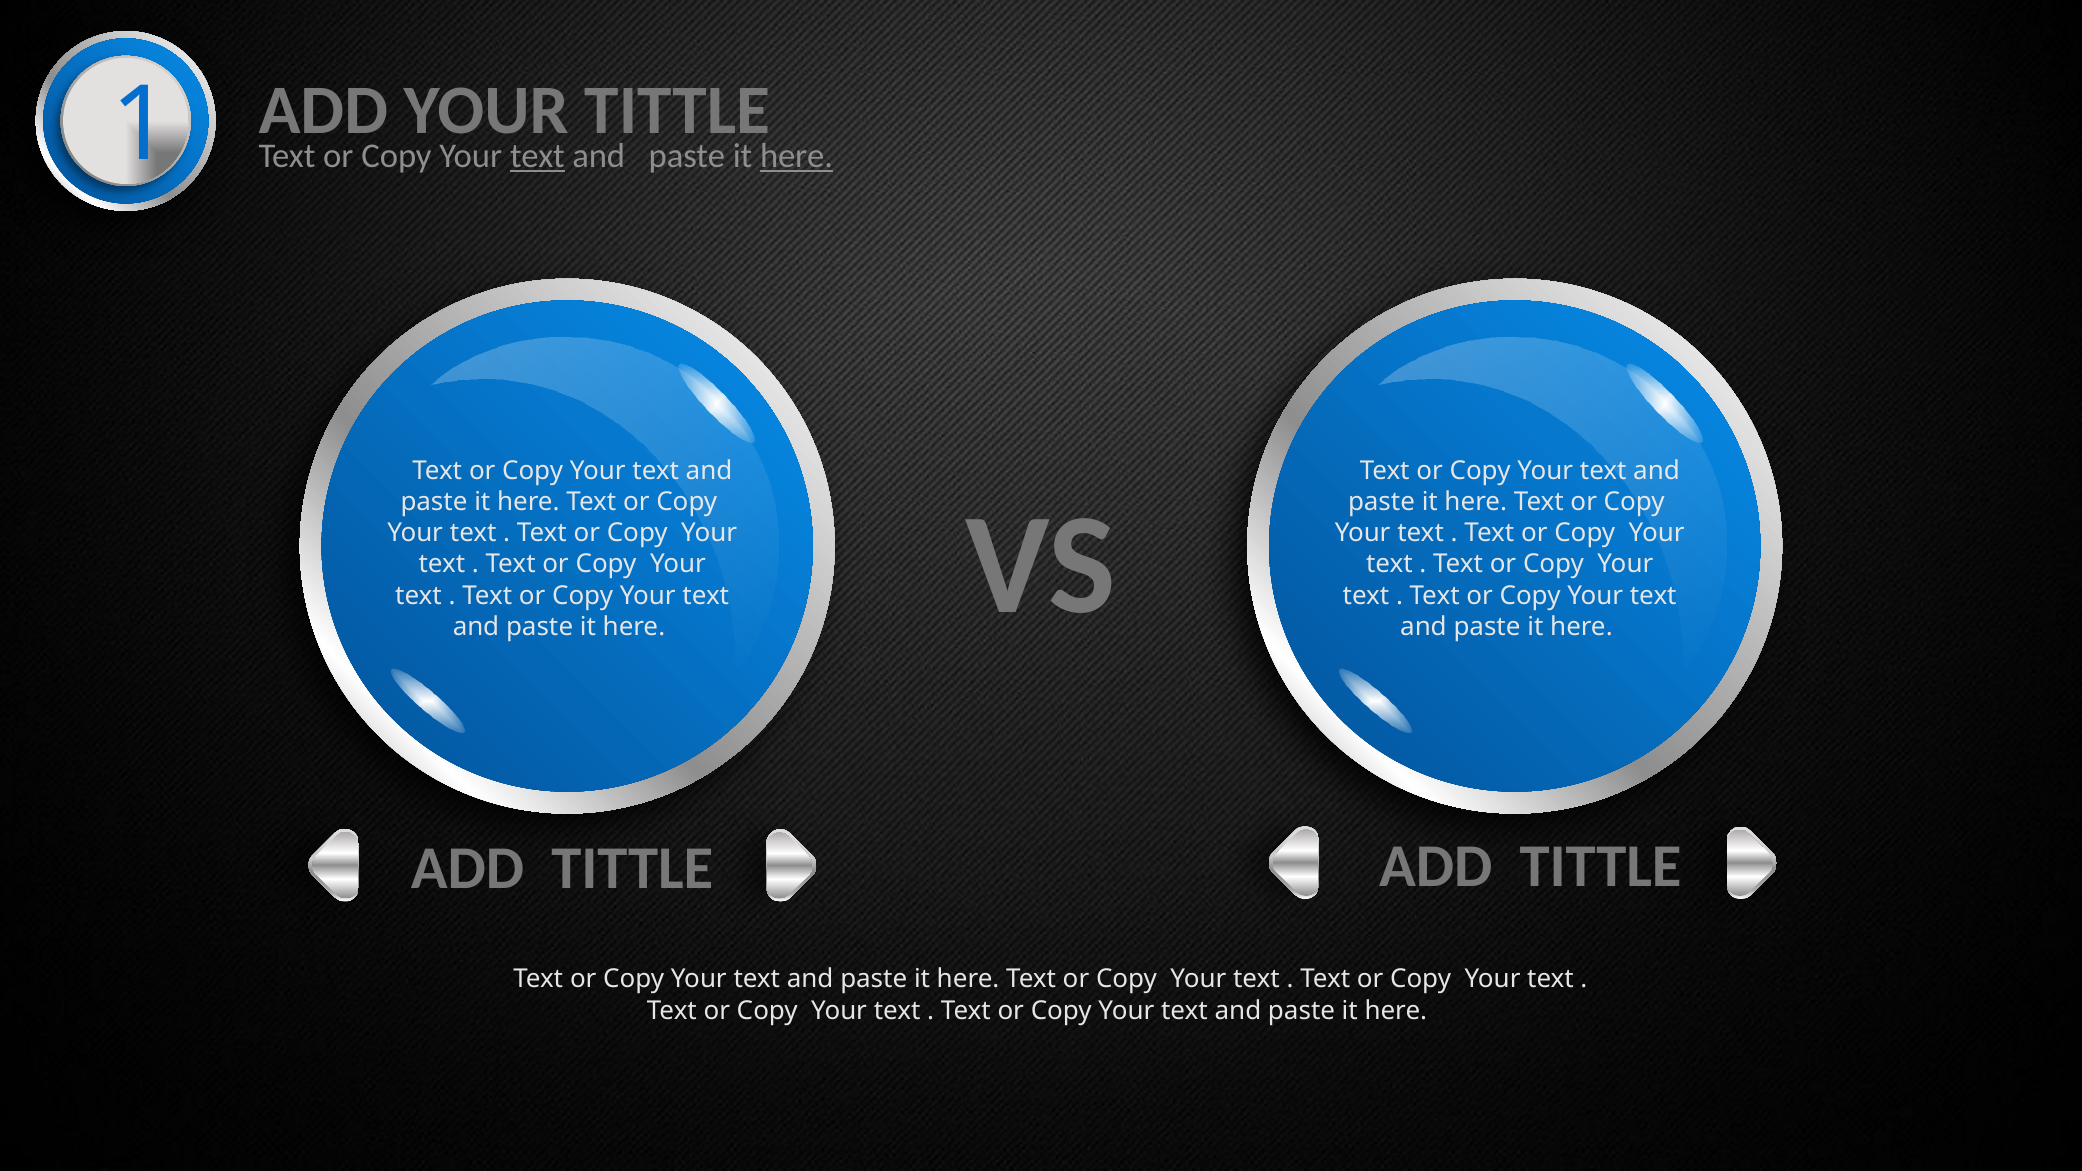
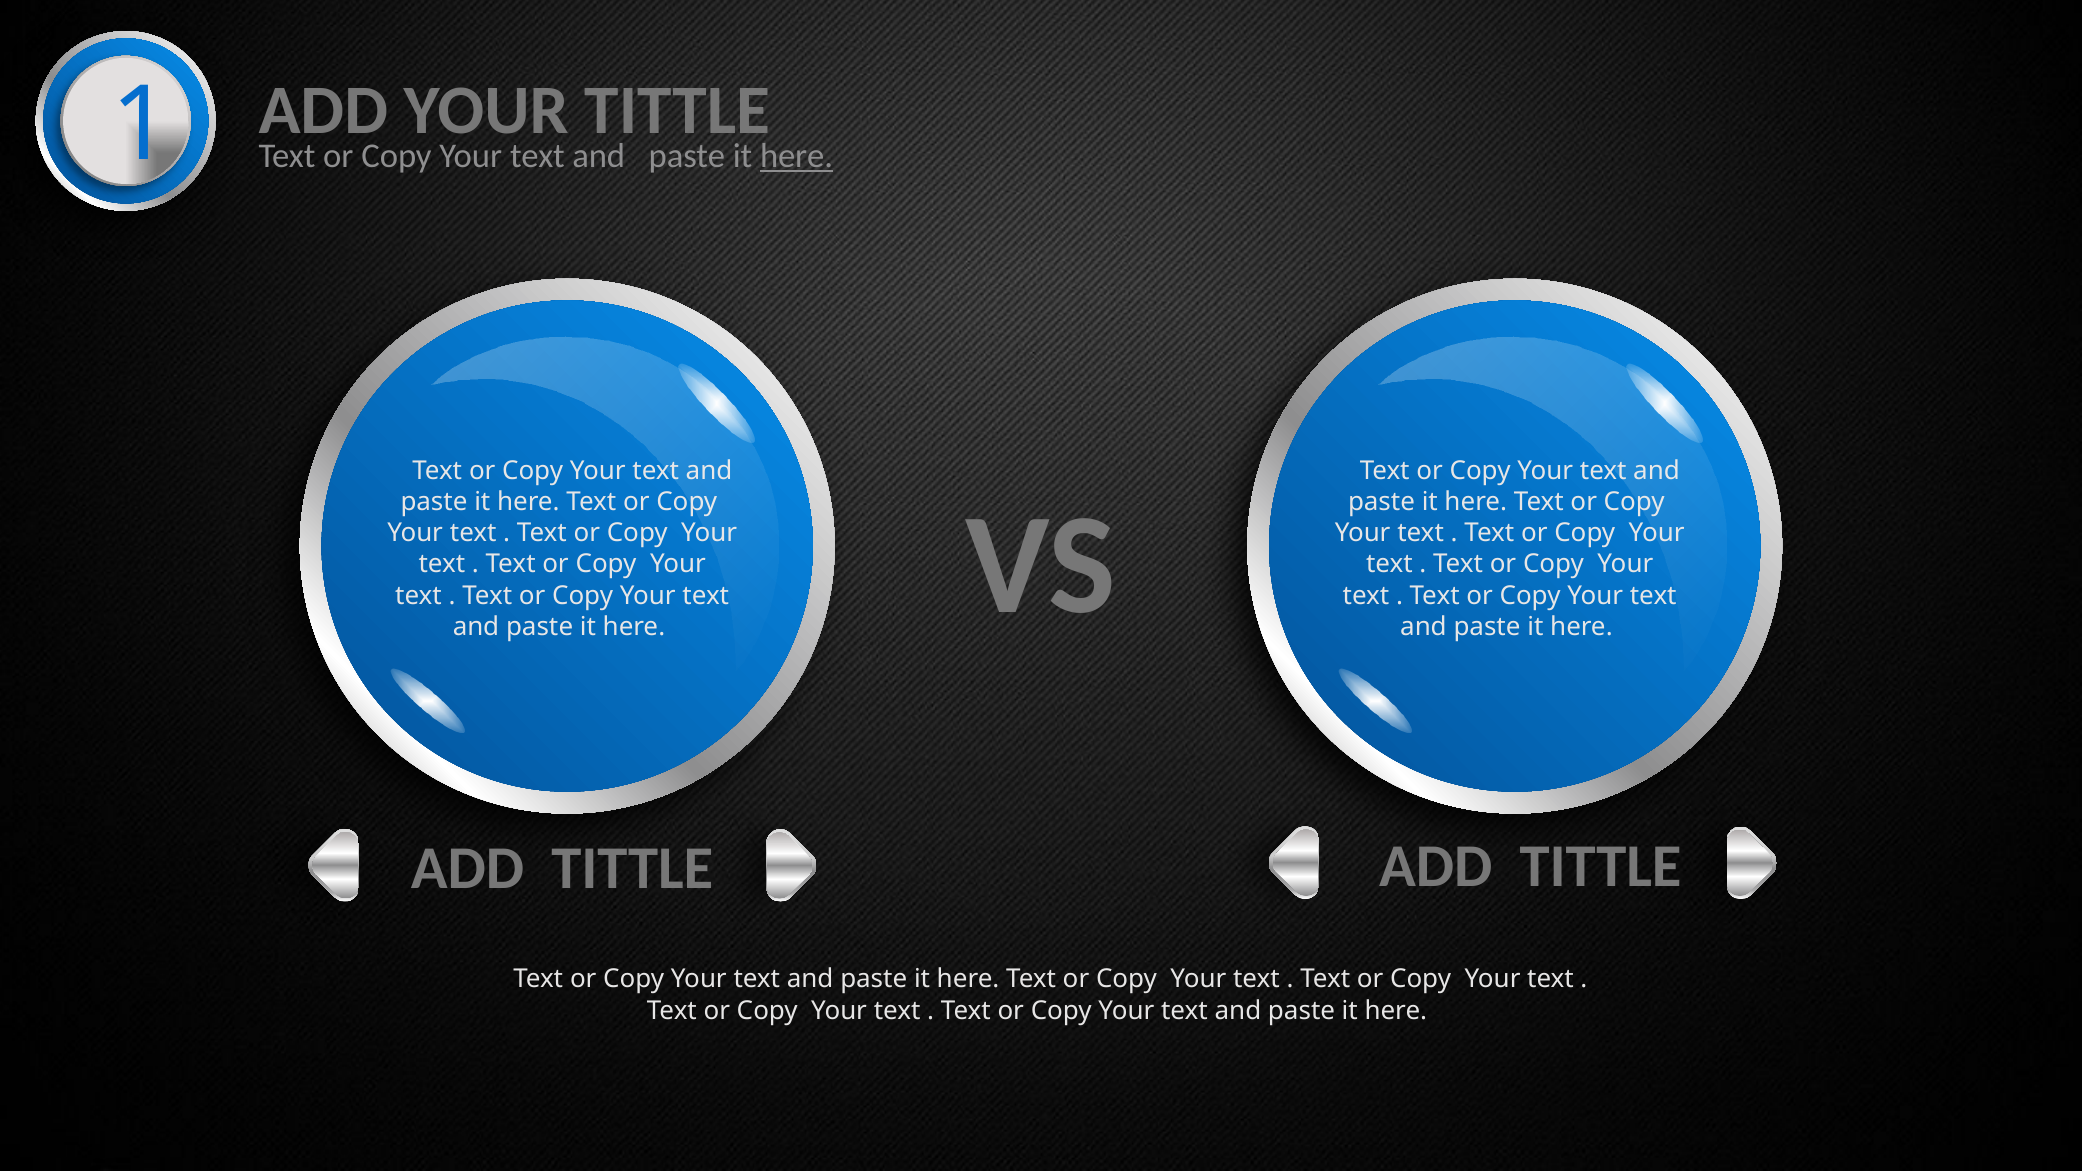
text at (537, 157) underline: present -> none
